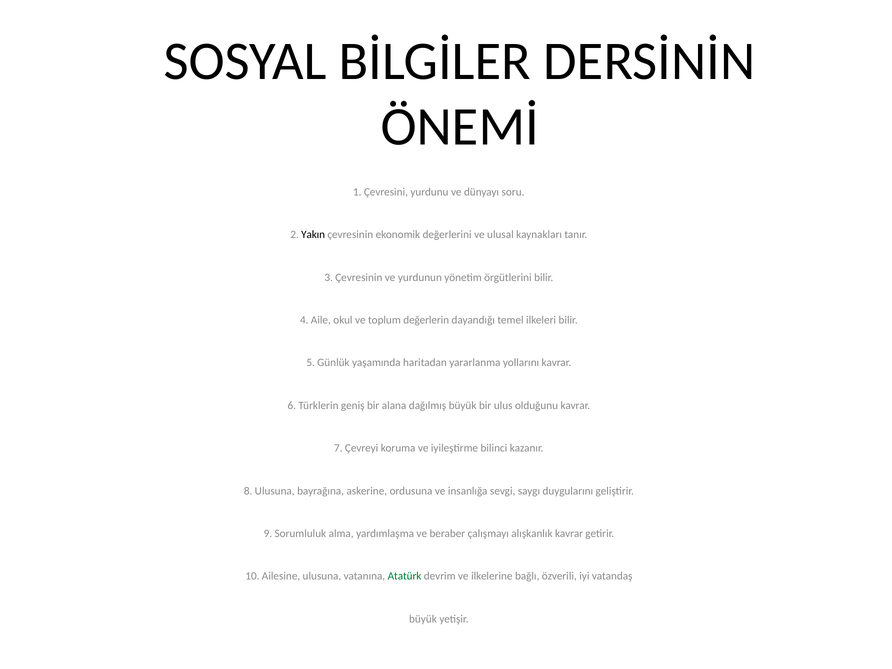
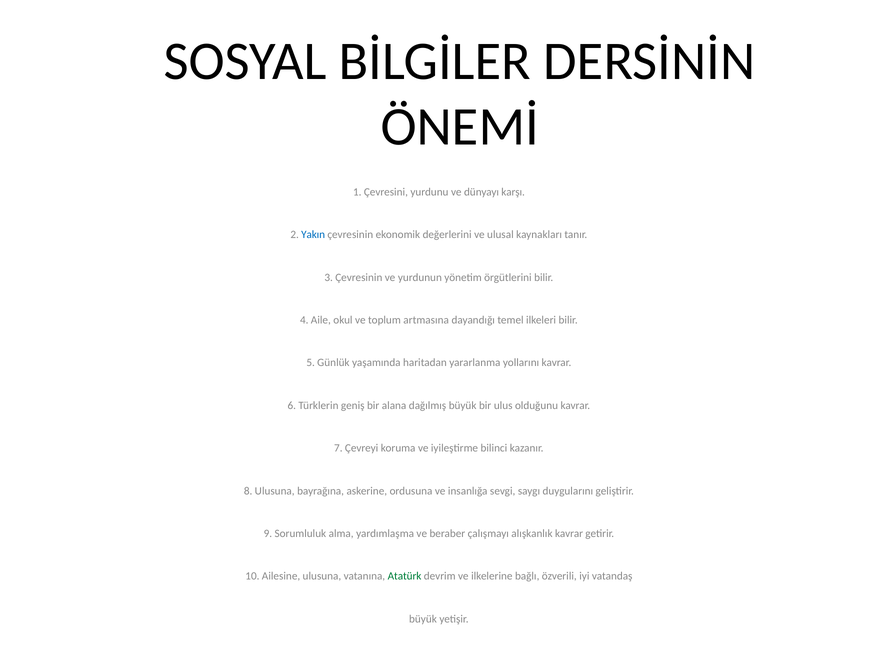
soru: soru -> karşı
Yakın colour: black -> blue
değerlerin: değerlerin -> artmasına
